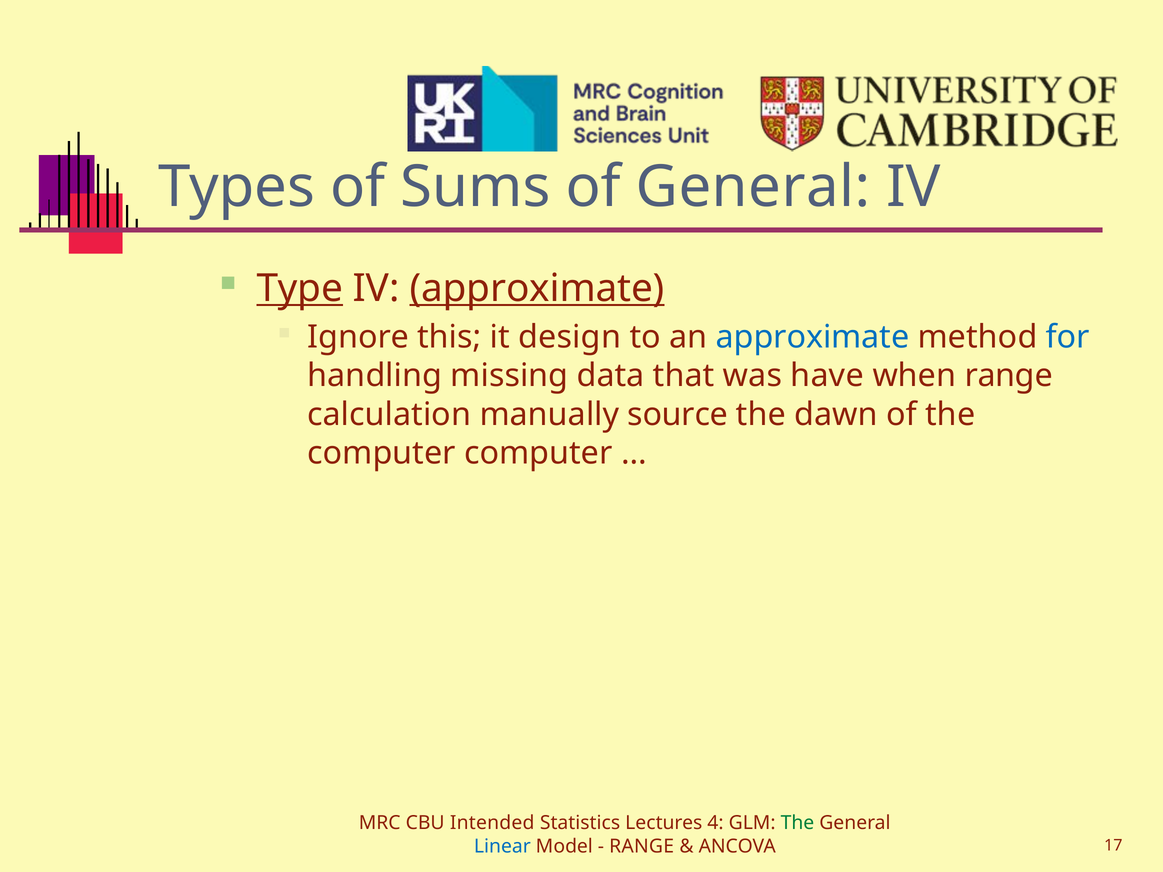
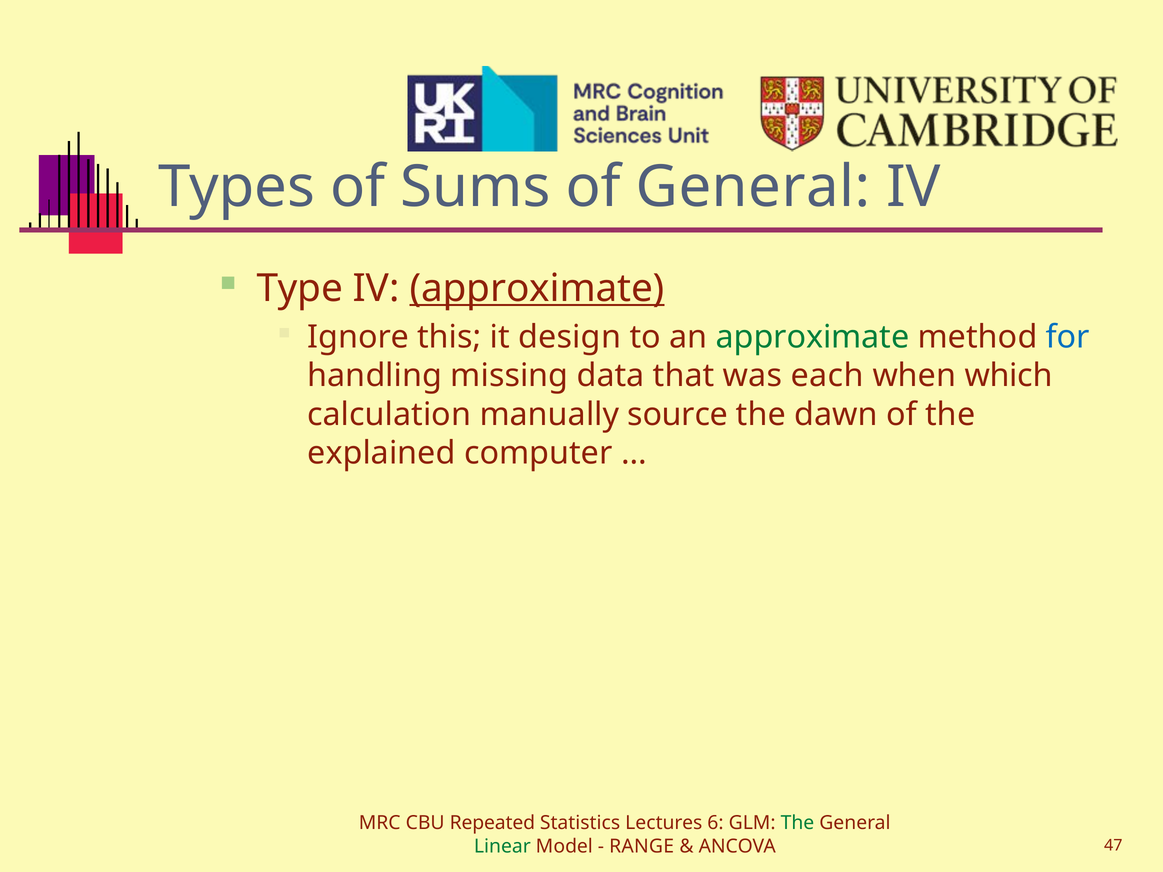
Type underline: present -> none
approximate at (813, 337) colour: blue -> green
have: have -> each
when range: range -> which
computer at (382, 453): computer -> explained
Intended: Intended -> Repeated
4: 4 -> 6
Linear colour: blue -> green
17: 17 -> 47
